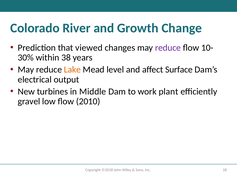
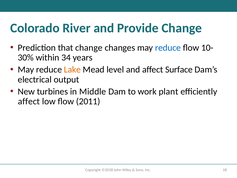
Growth: Growth -> Provide
that viewed: viewed -> change
reduce at (168, 48) colour: purple -> blue
38: 38 -> 34
gravel at (29, 101): gravel -> affect
2010: 2010 -> 2011
